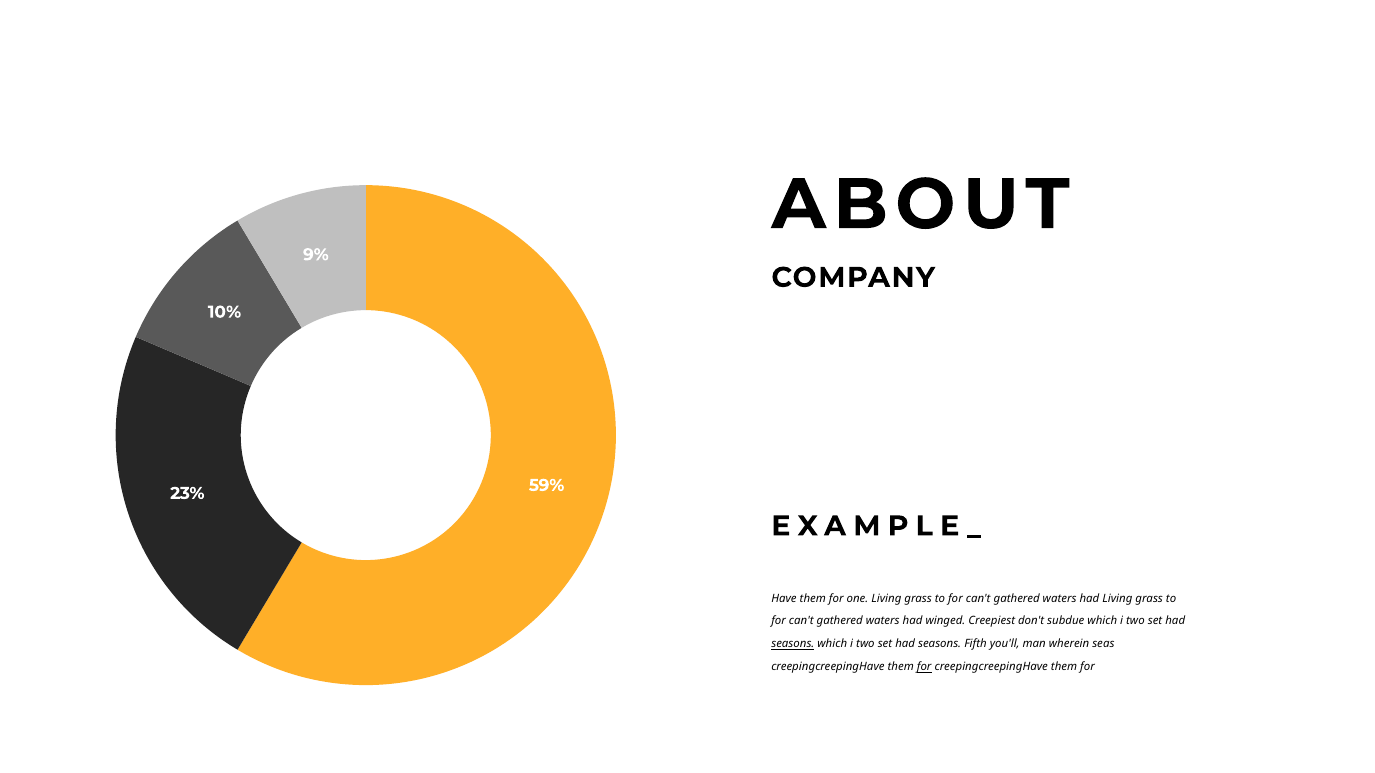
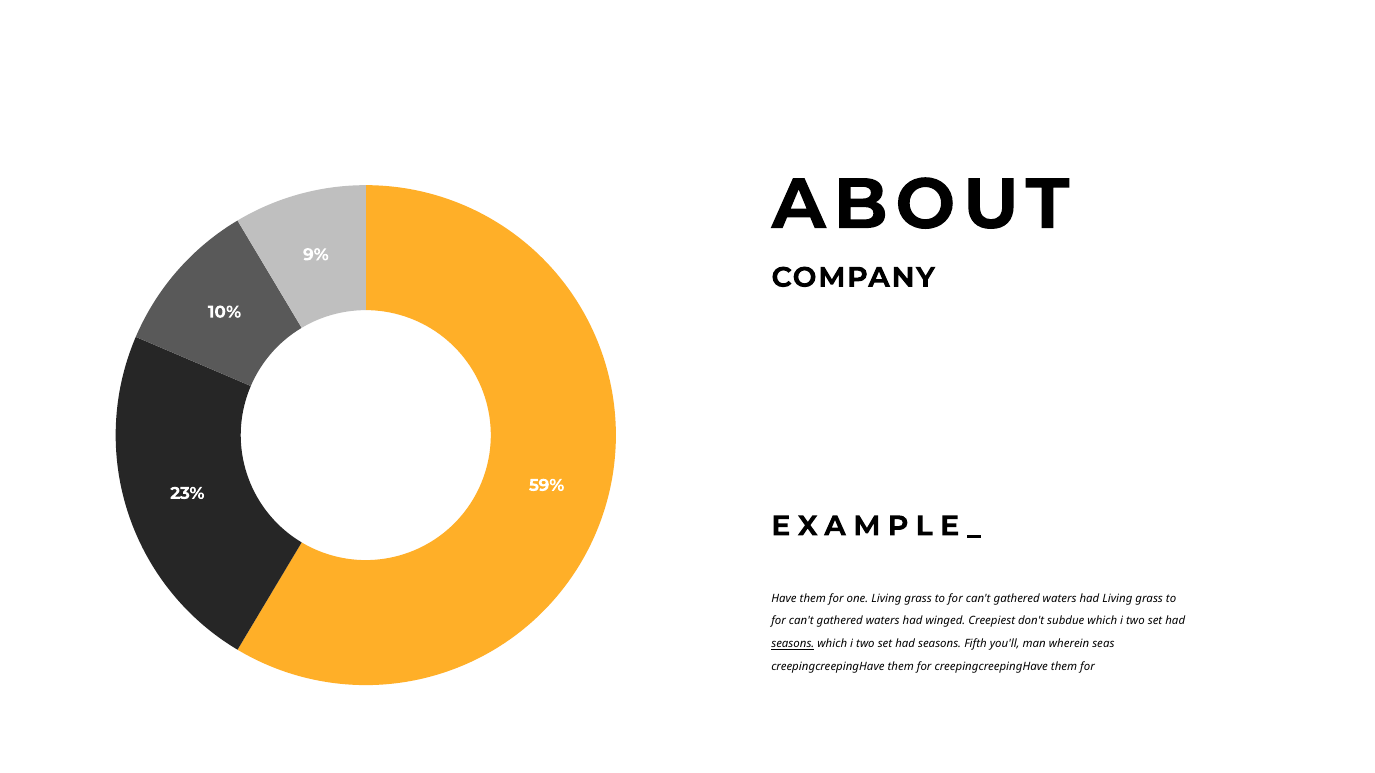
for at (924, 667) underline: present -> none
